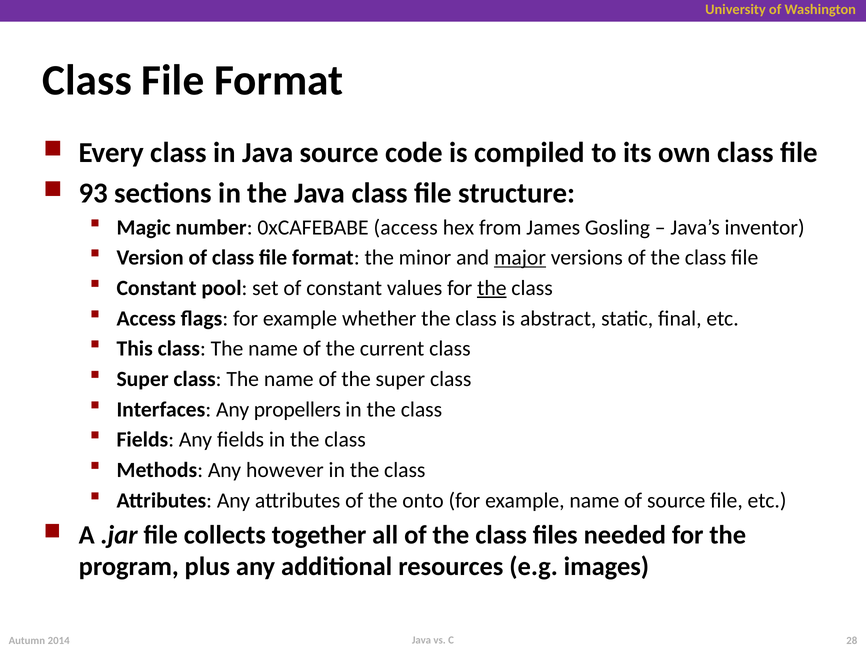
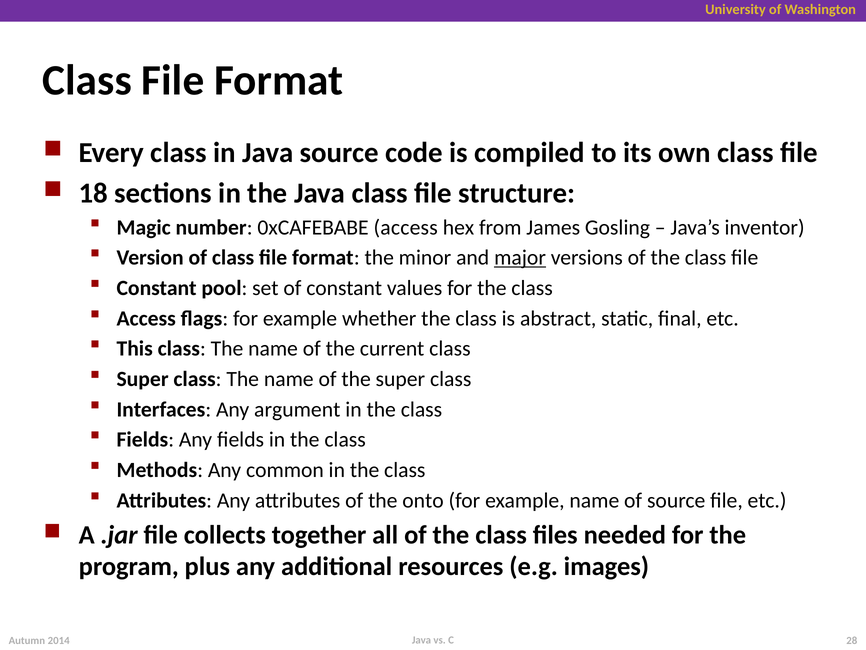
93: 93 -> 18
the at (492, 288) underline: present -> none
propellers: propellers -> argument
however: however -> common
